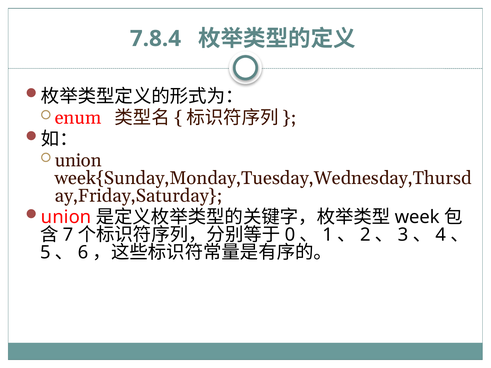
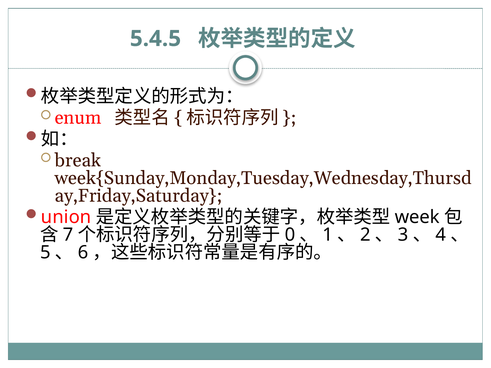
7.8.4: 7.8.4 -> 5.4.5
union at (78, 161): union -> break
